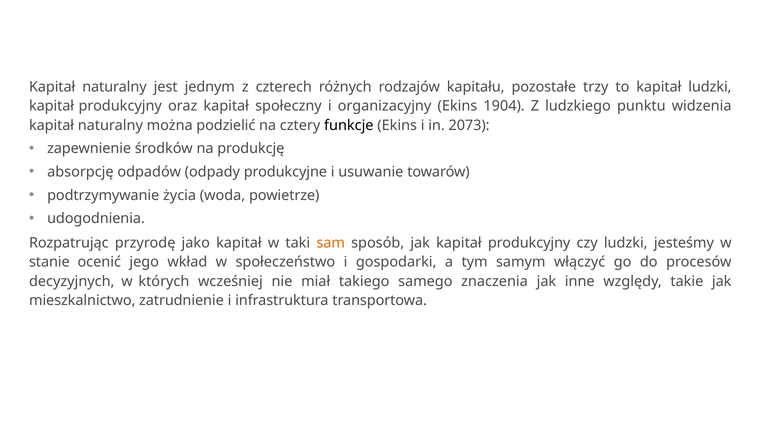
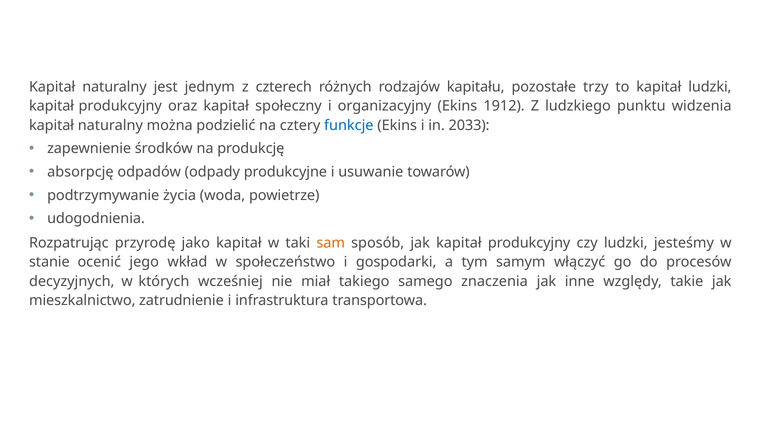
1904: 1904 -> 1912
funkcje colour: black -> blue
2073: 2073 -> 2033
